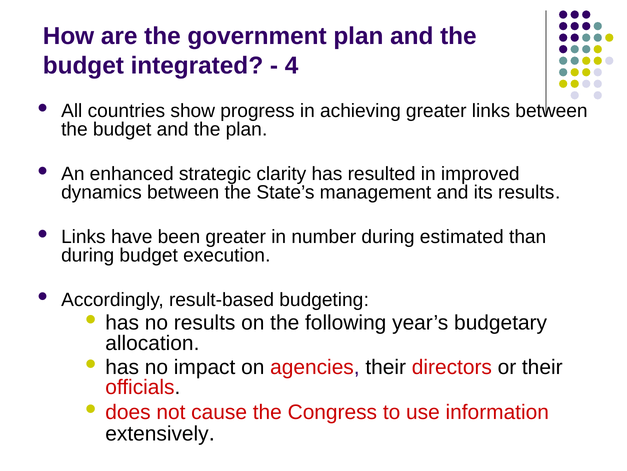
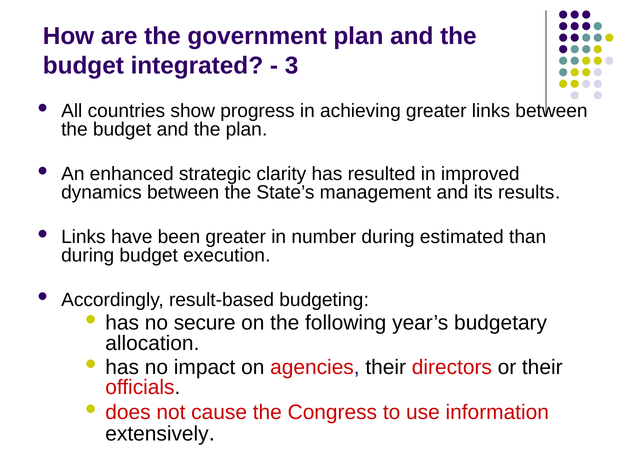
4: 4 -> 3
no results: results -> secure
